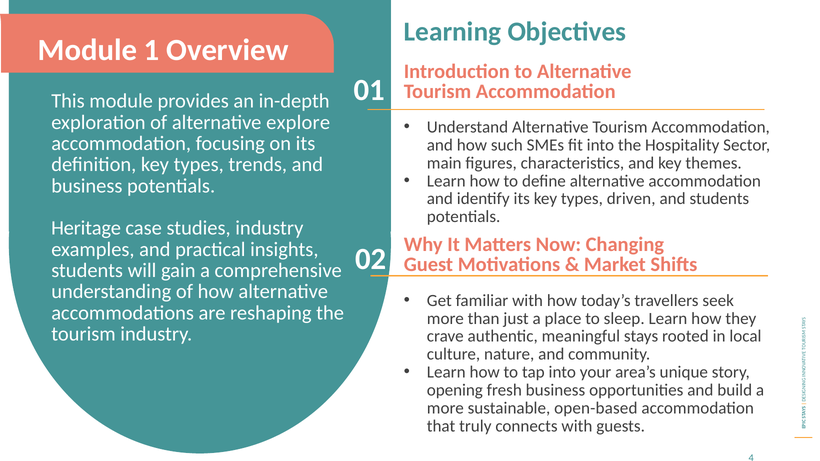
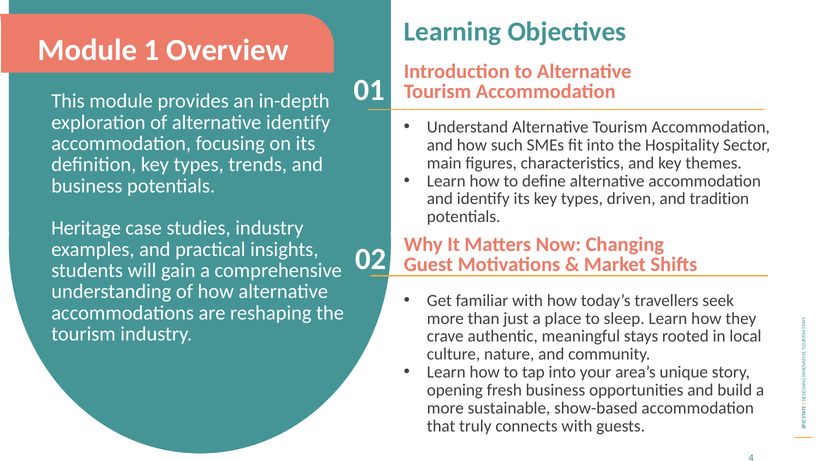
alternative explore: explore -> identify
and students: students -> tradition
open-based: open-based -> show-based
